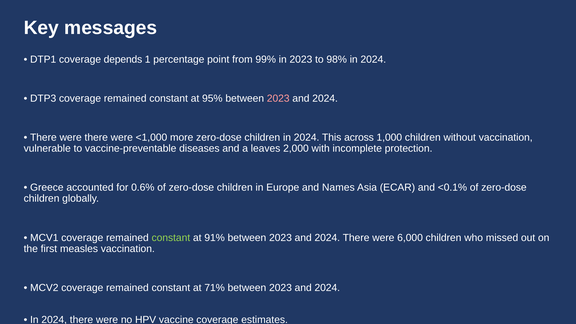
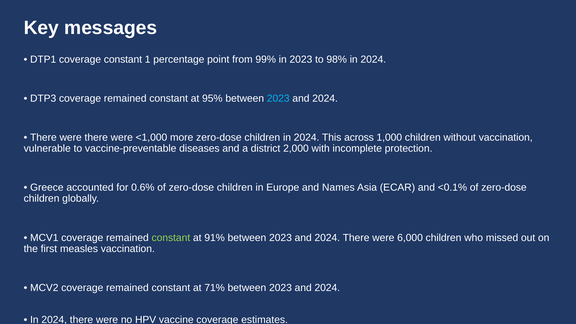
coverage depends: depends -> constant
2023 at (278, 98) colour: pink -> light blue
leaves: leaves -> district
